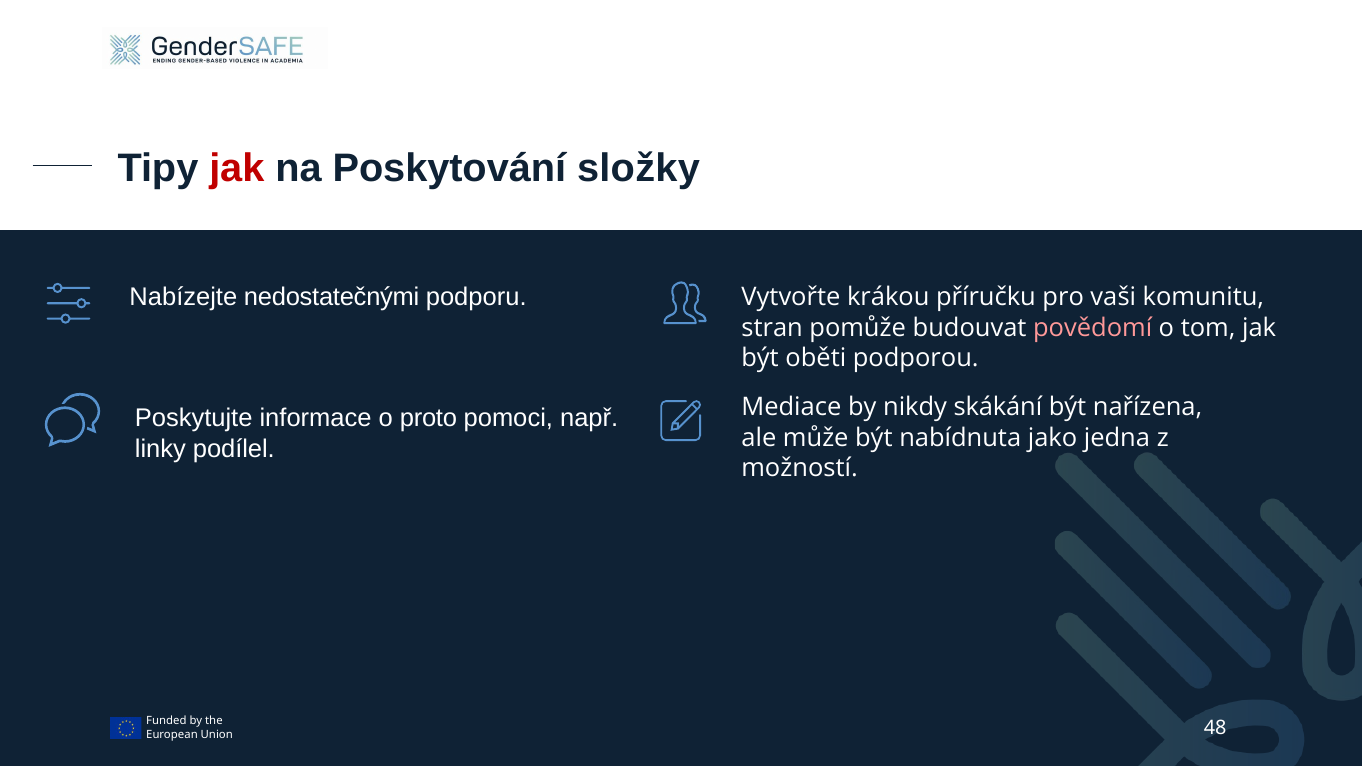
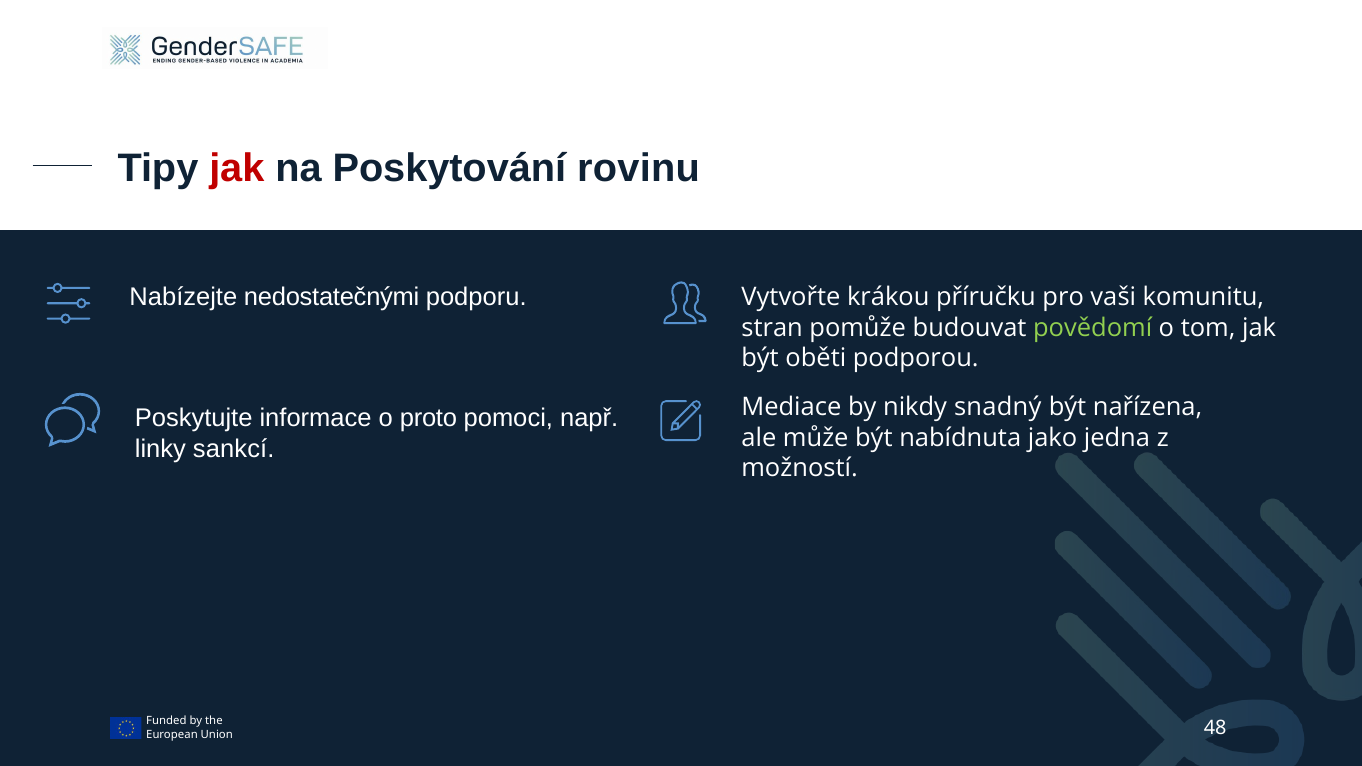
složky: složky -> rovinu
povědomí colour: pink -> light green
skákání: skákání -> snadný
podílel: podílel -> sankcí
